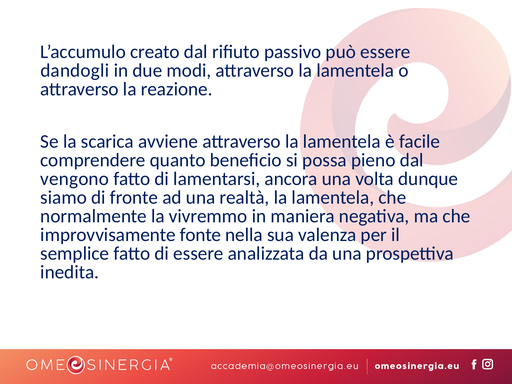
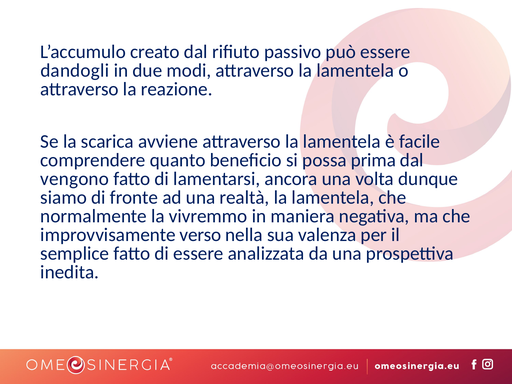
pieno: pieno -> prima
fonte: fonte -> verso
